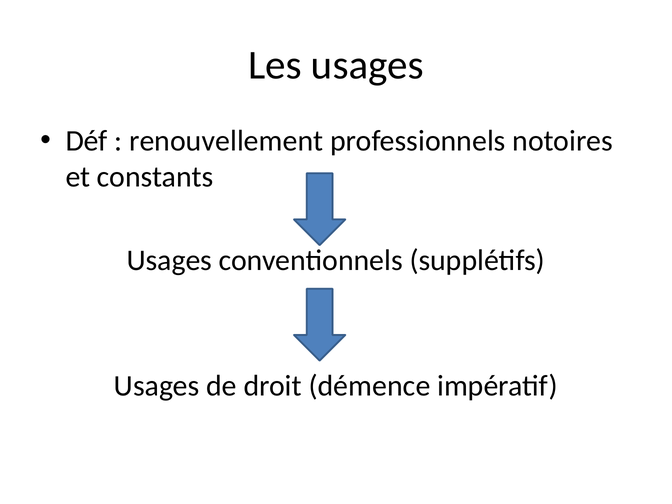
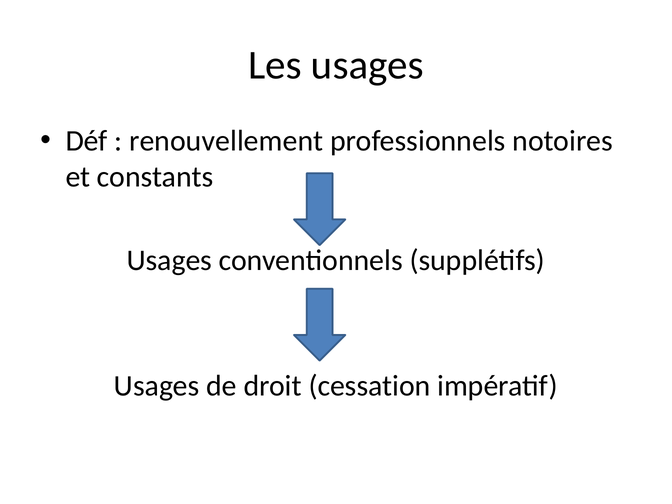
démence: démence -> cessation
